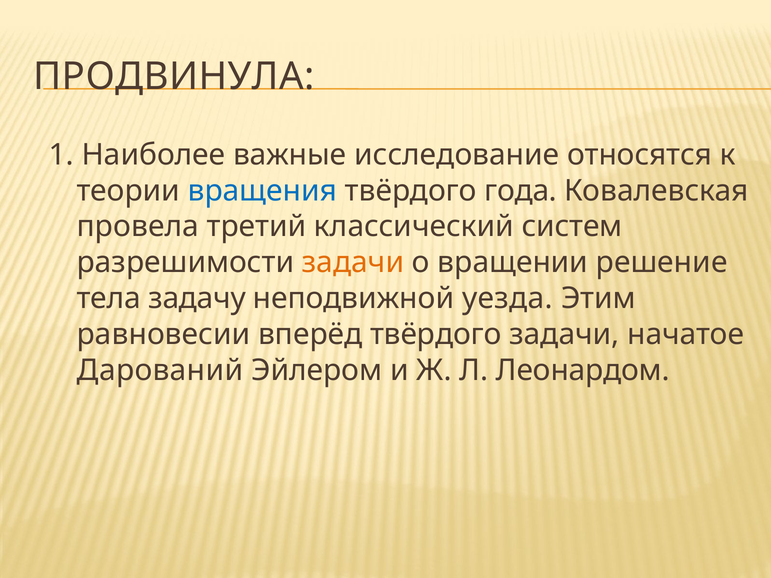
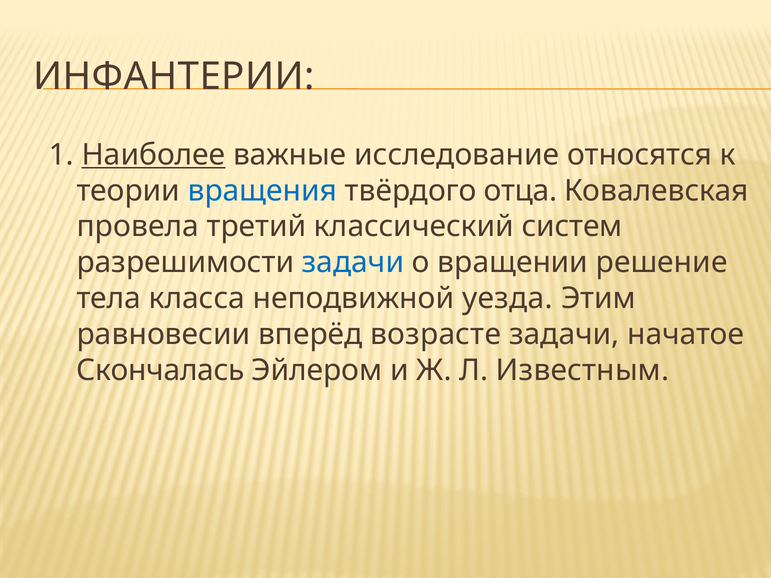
ПРОДВИНУЛА: ПРОДВИНУЛА -> ИНФАНТЕРИИ
Наиболее underline: none -> present
года: года -> отца
задачи at (353, 263) colour: orange -> blue
задачу: задачу -> класса
вперёд твёрдого: твёрдого -> возрасте
Дарований: Дарований -> Скончалась
Леонардом: Леонардом -> Известным
